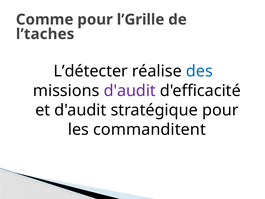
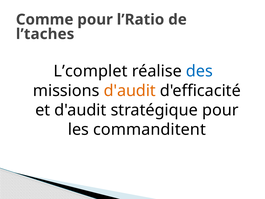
l’Grille: l’Grille -> l’Ratio
L’détecter: L’détecter -> L’complet
d'audit at (130, 91) colour: purple -> orange
